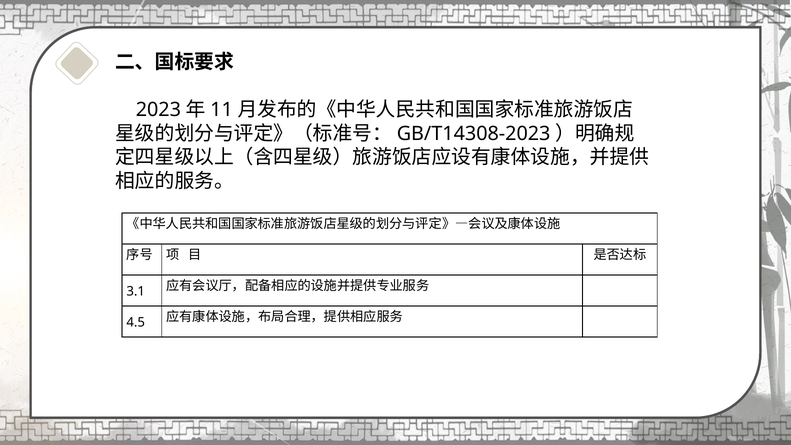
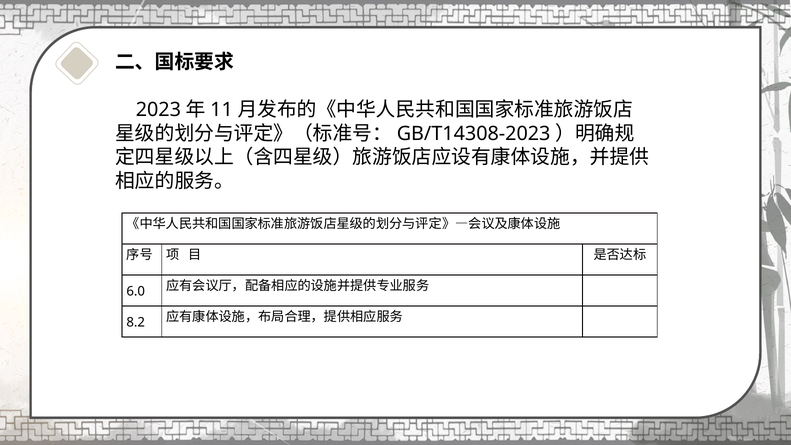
3.1: 3.1 -> 6.0
4.5: 4.5 -> 8.2
